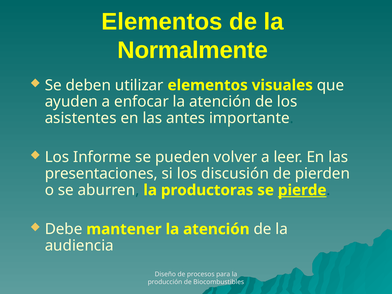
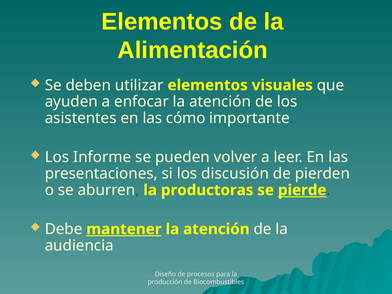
Normalmente: Normalmente -> Alimentación
antes: antes -> cómo
mantener underline: none -> present
